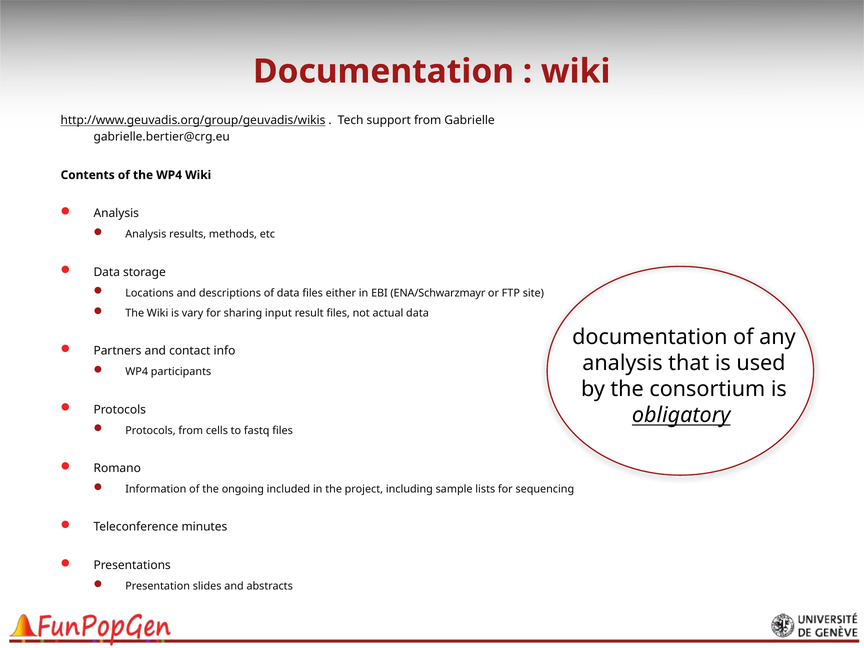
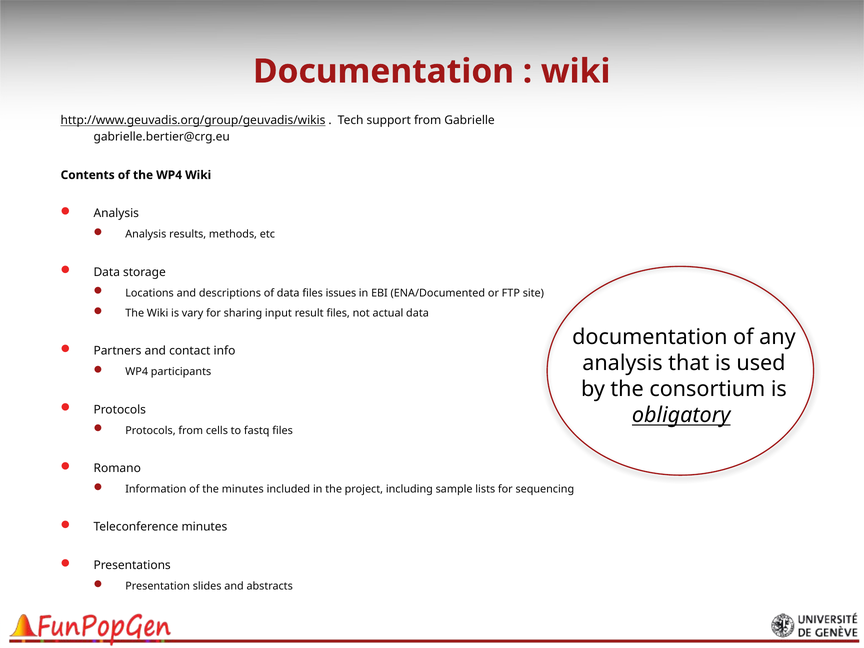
either: either -> issues
ENA/Schwarzmayr: ENA/Schwarzmayr -> ENA/Documented
the ongoing: ongoing -> minutes
